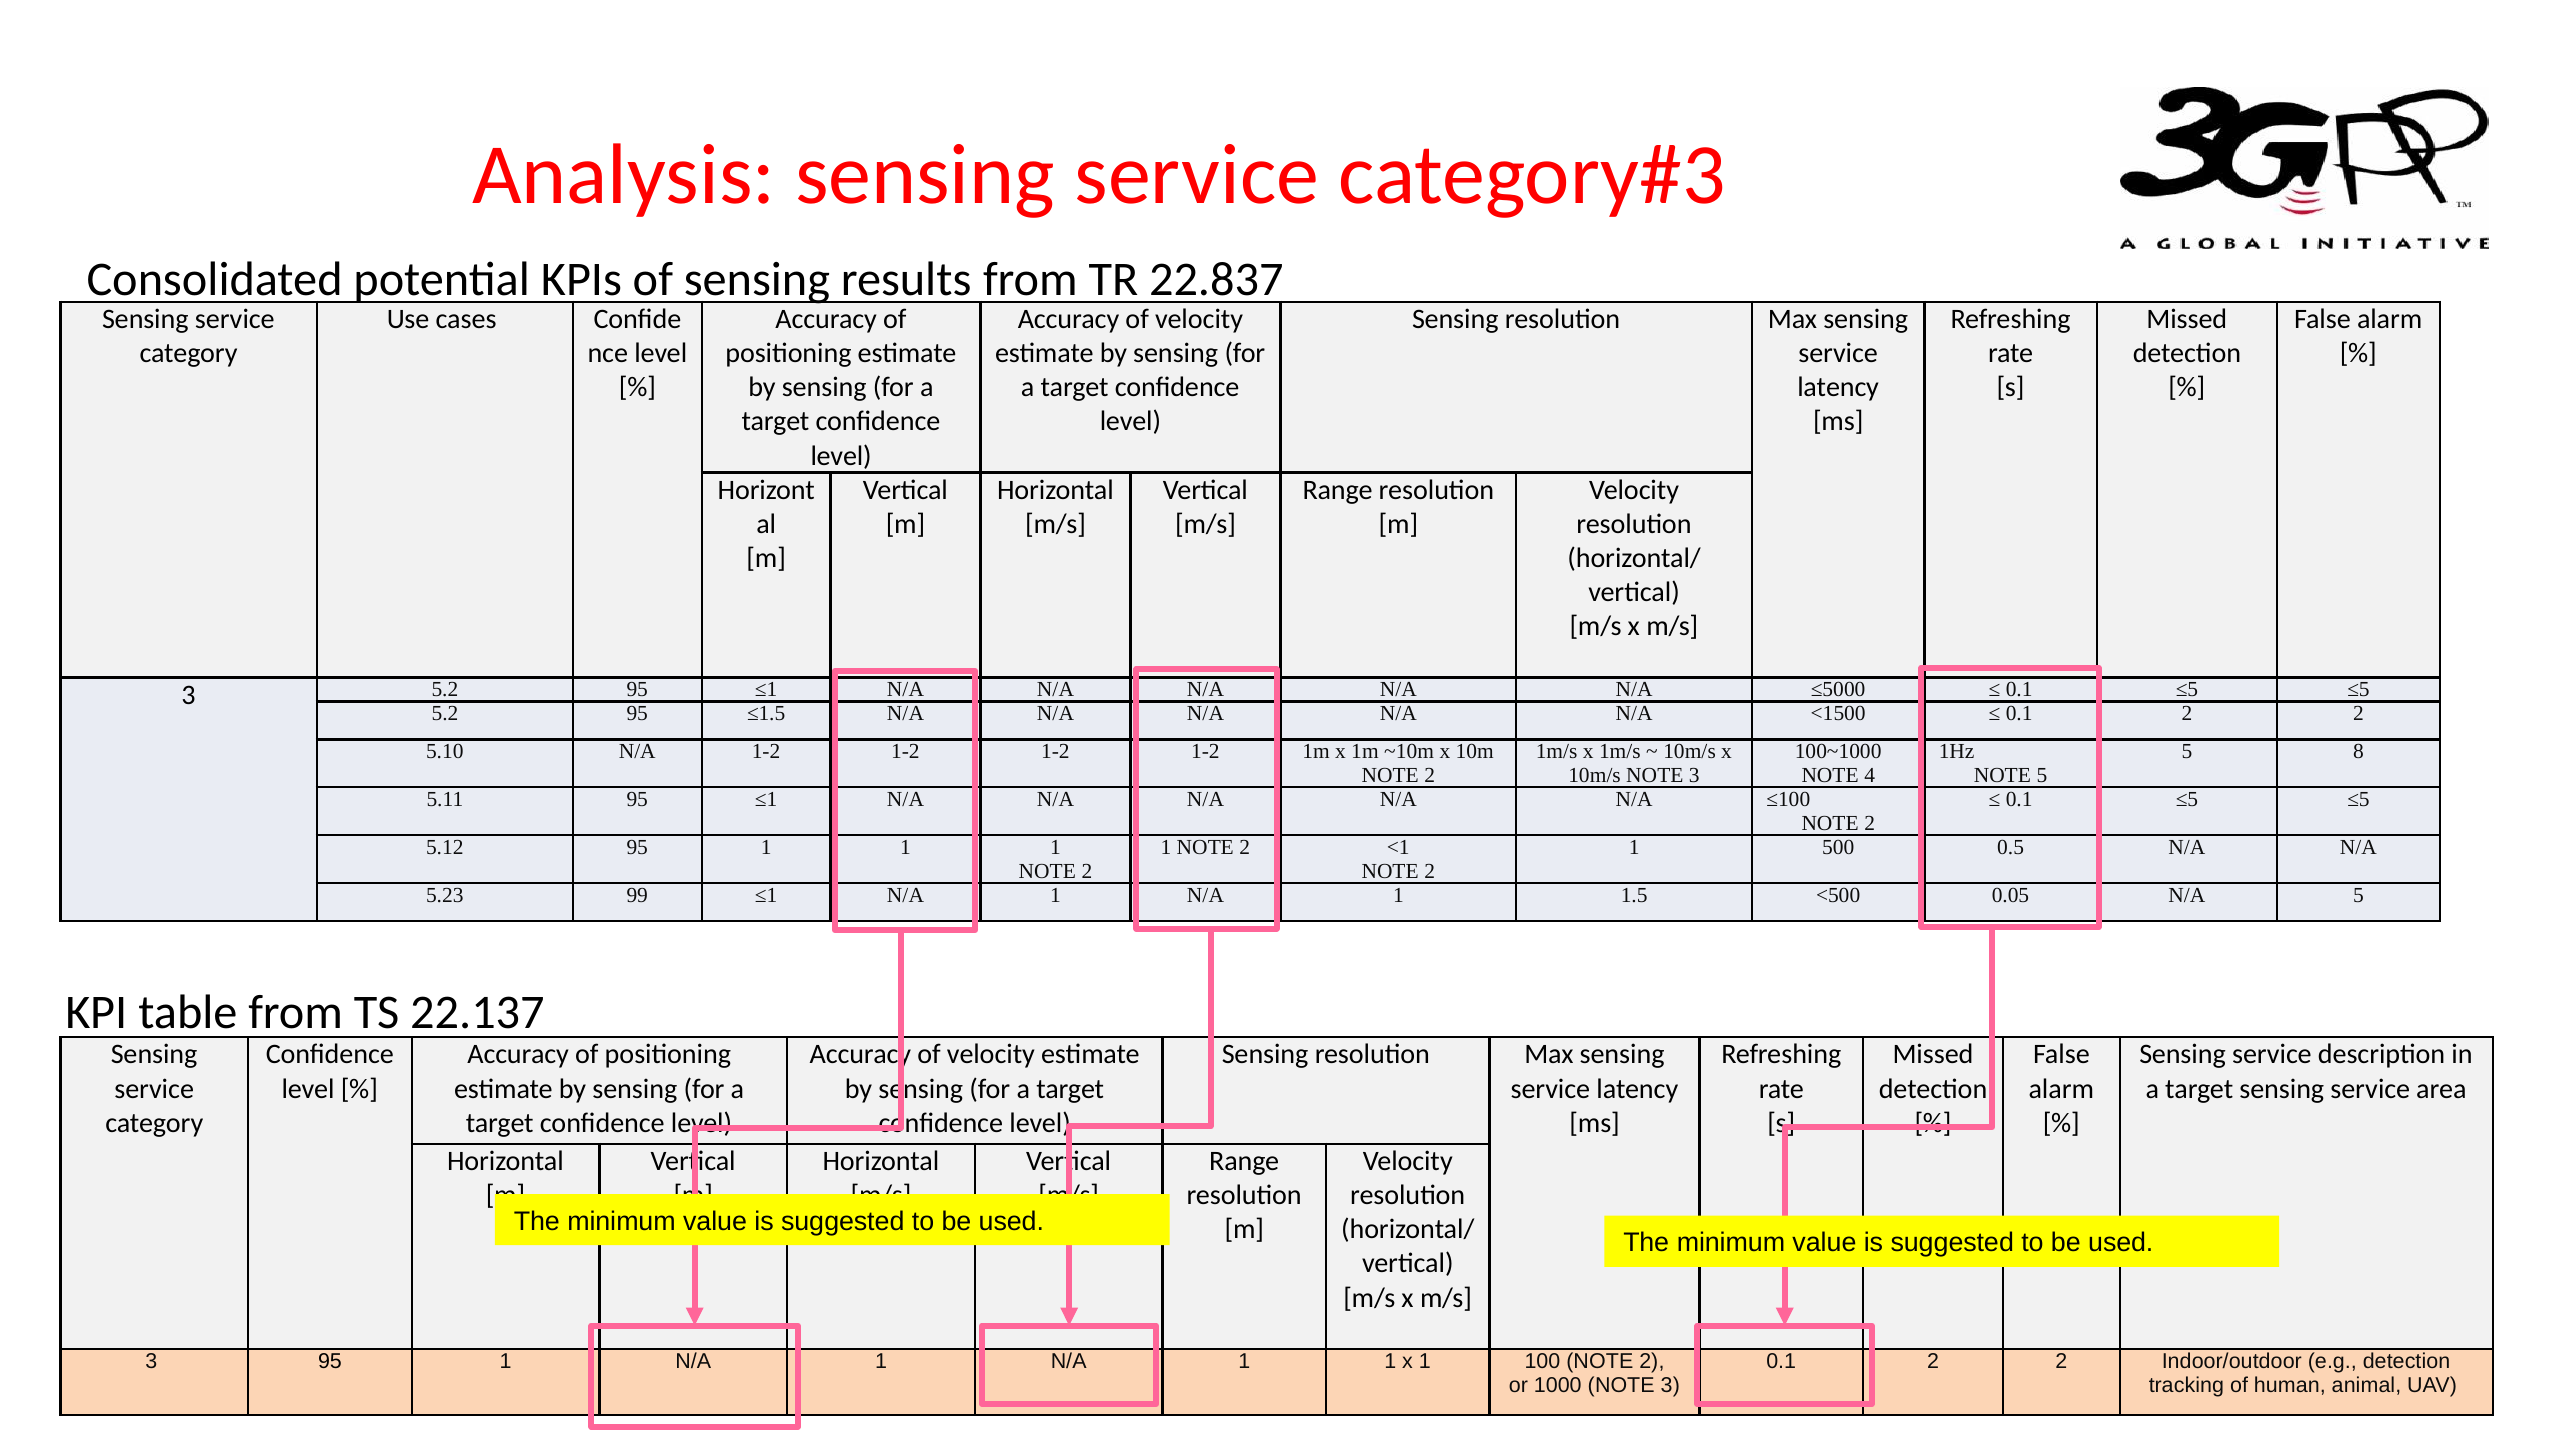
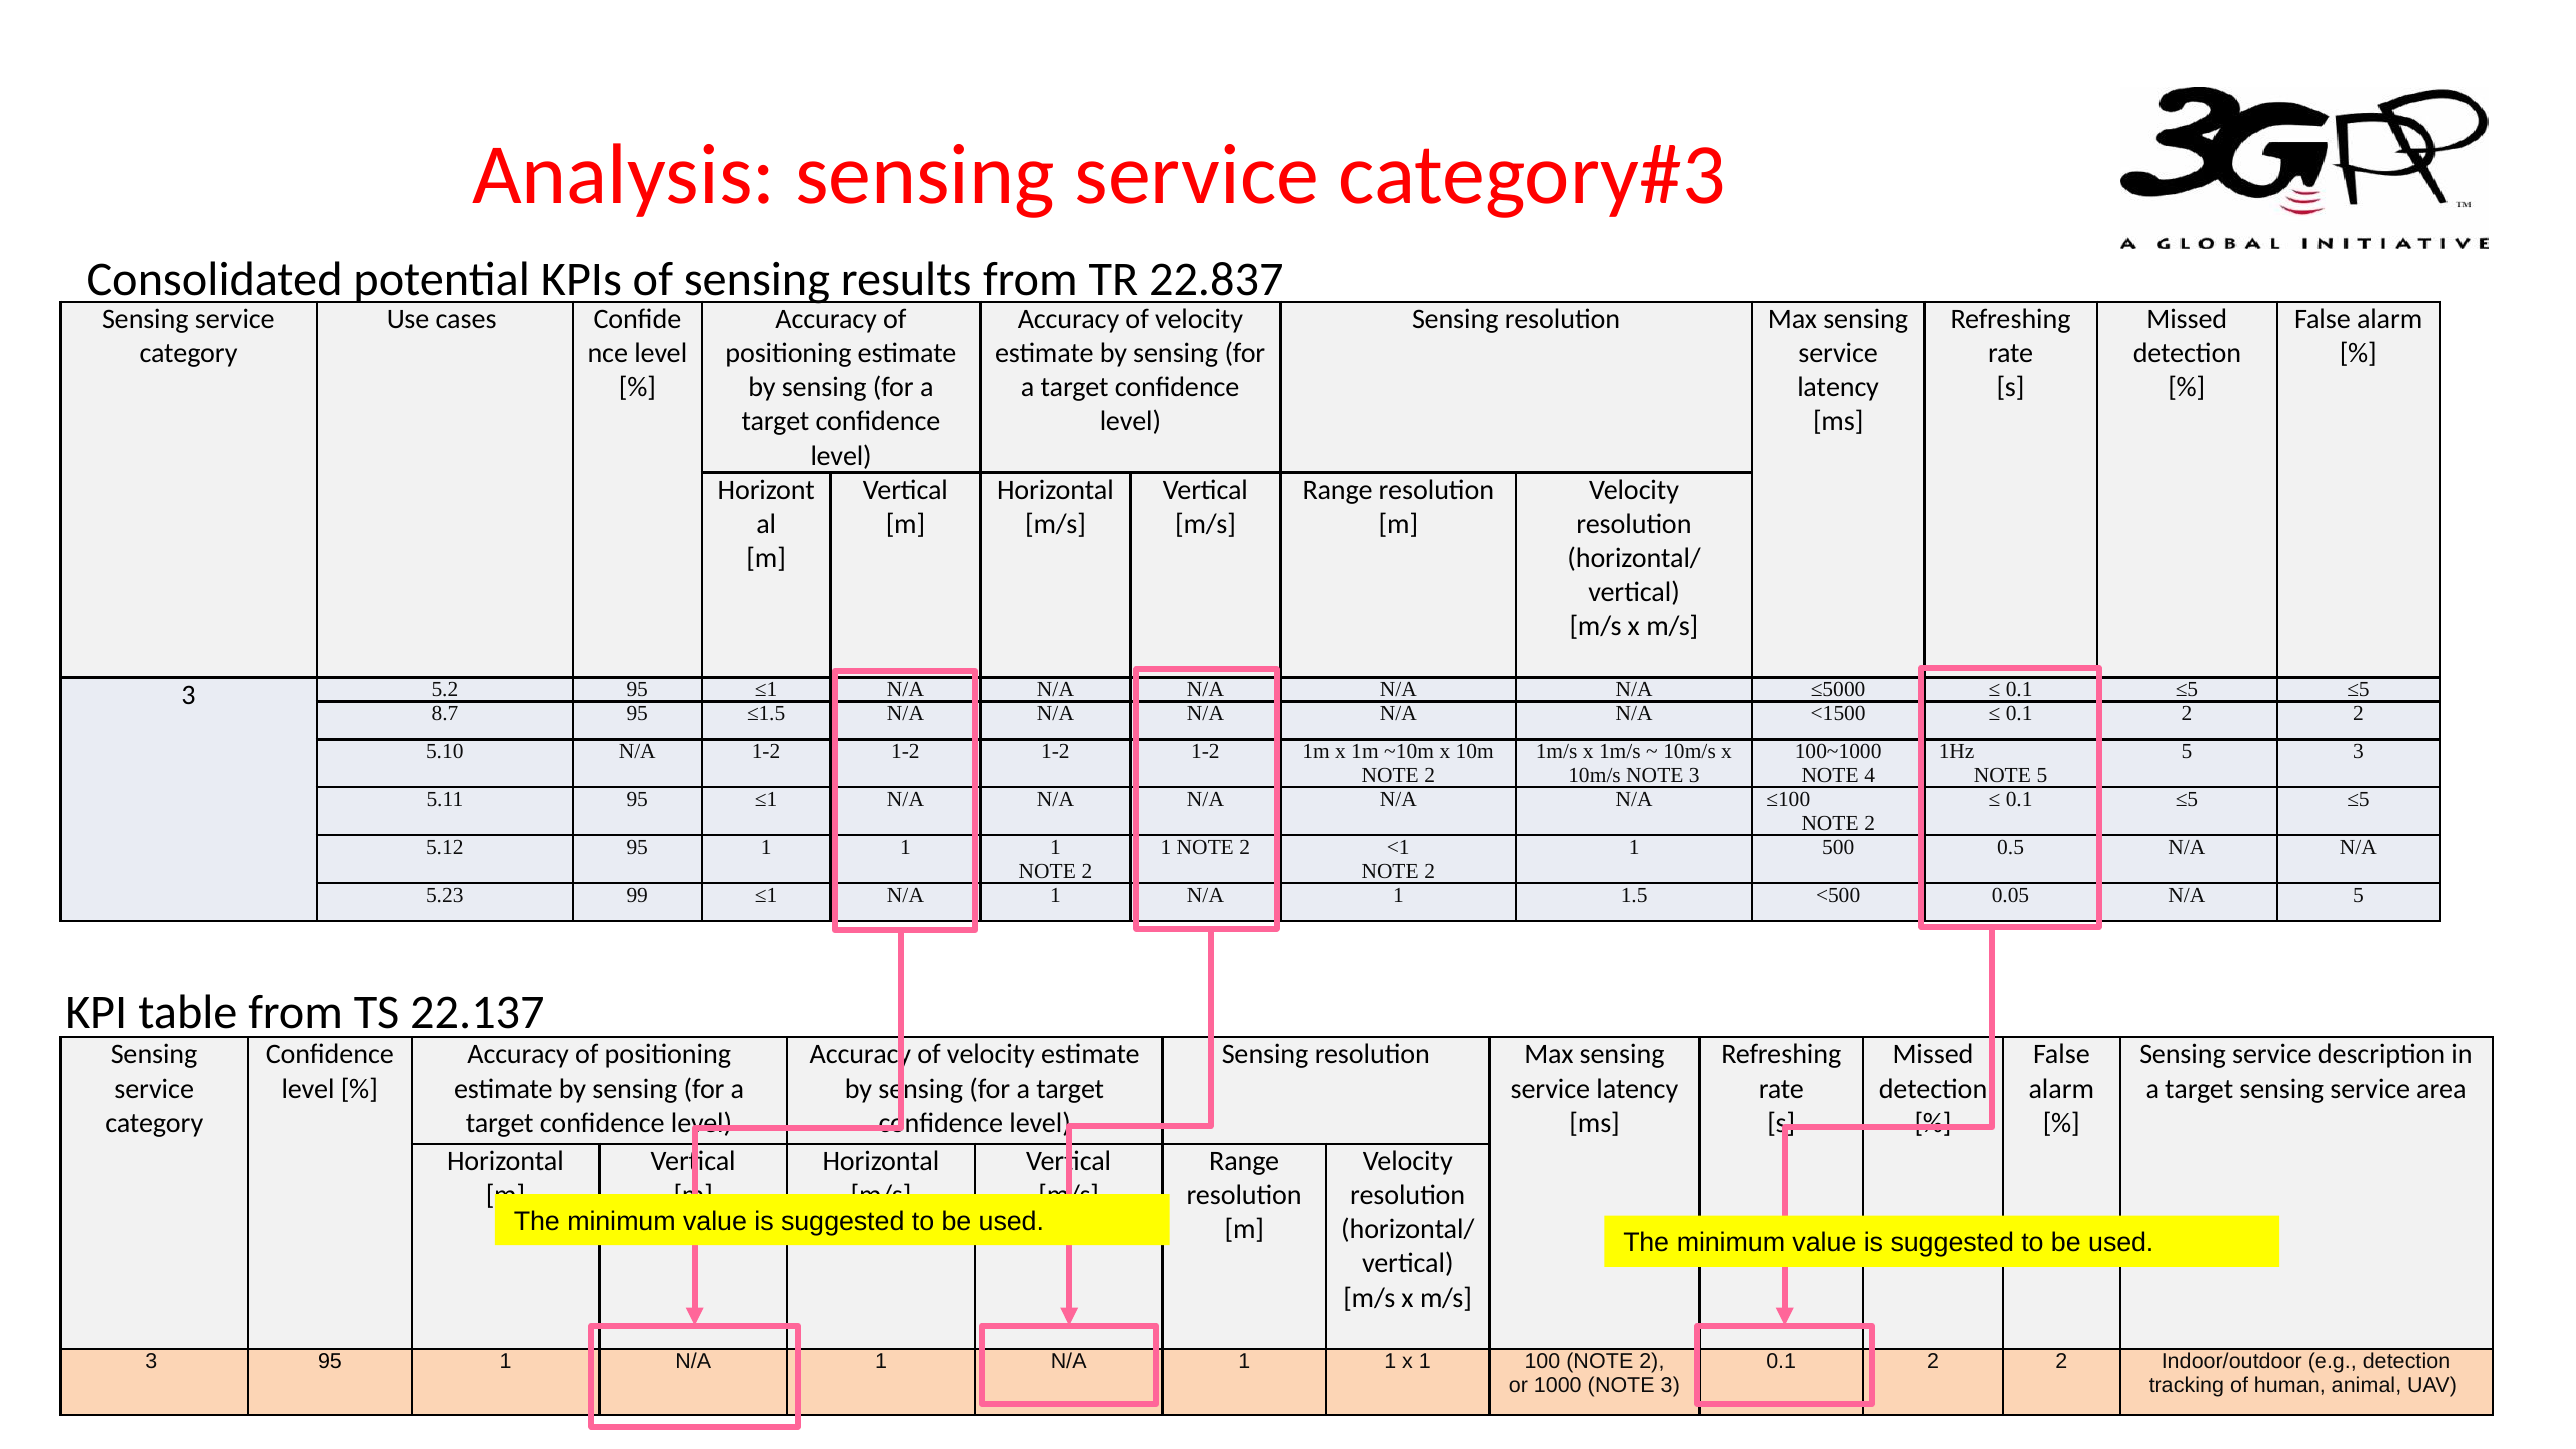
5.2 at (445, 714): 5.2 -> 8.7
5 8: 8 -> 3
